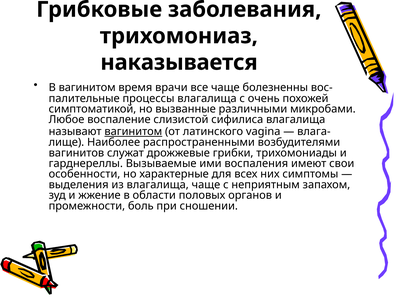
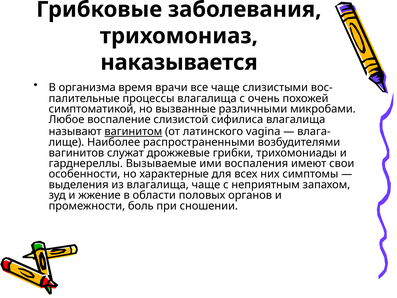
В вагинитом: вагинитом -> организма
болезненны: болезненны -> слизистыми
